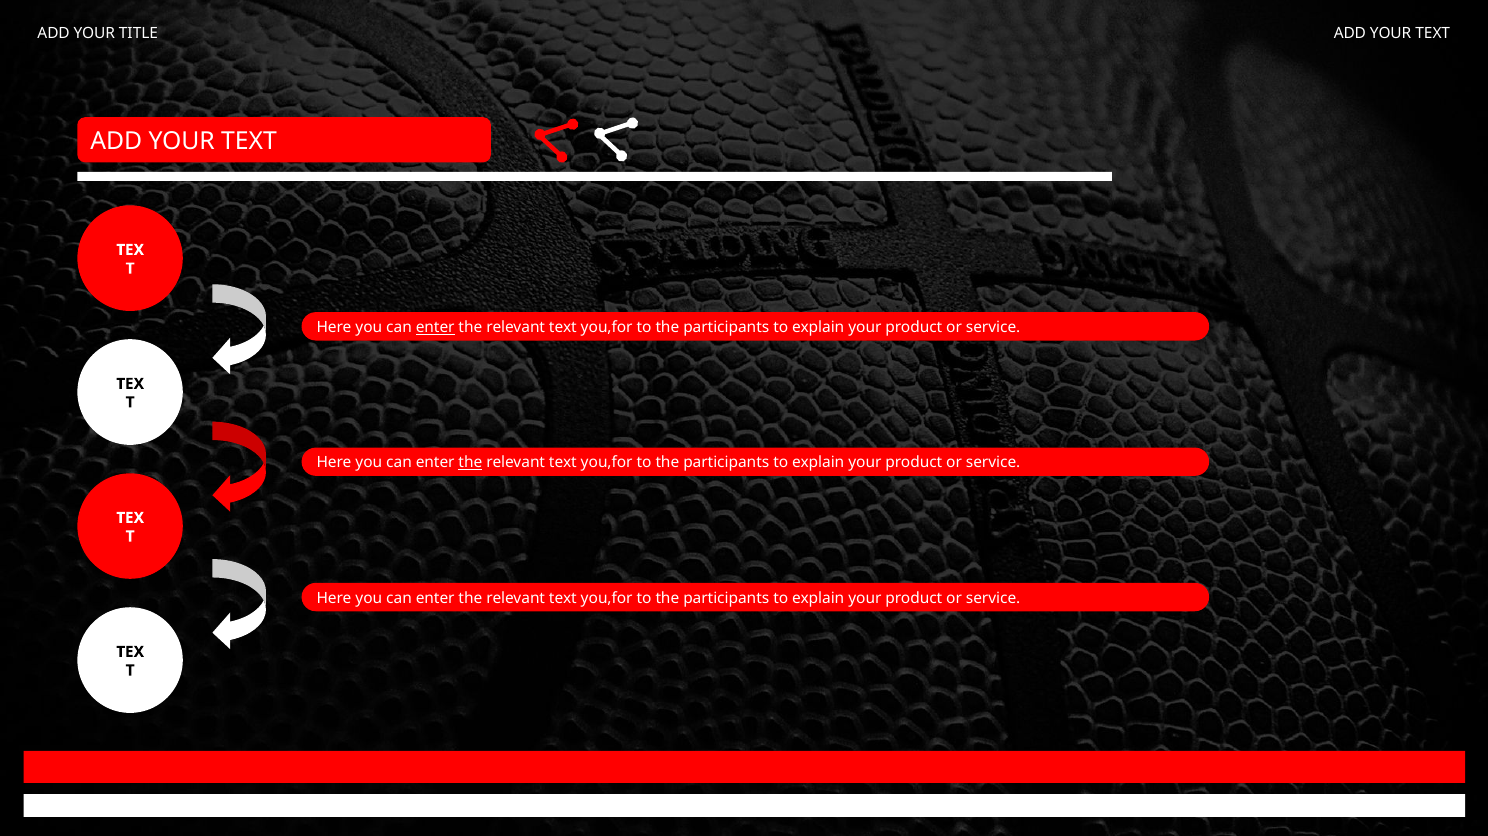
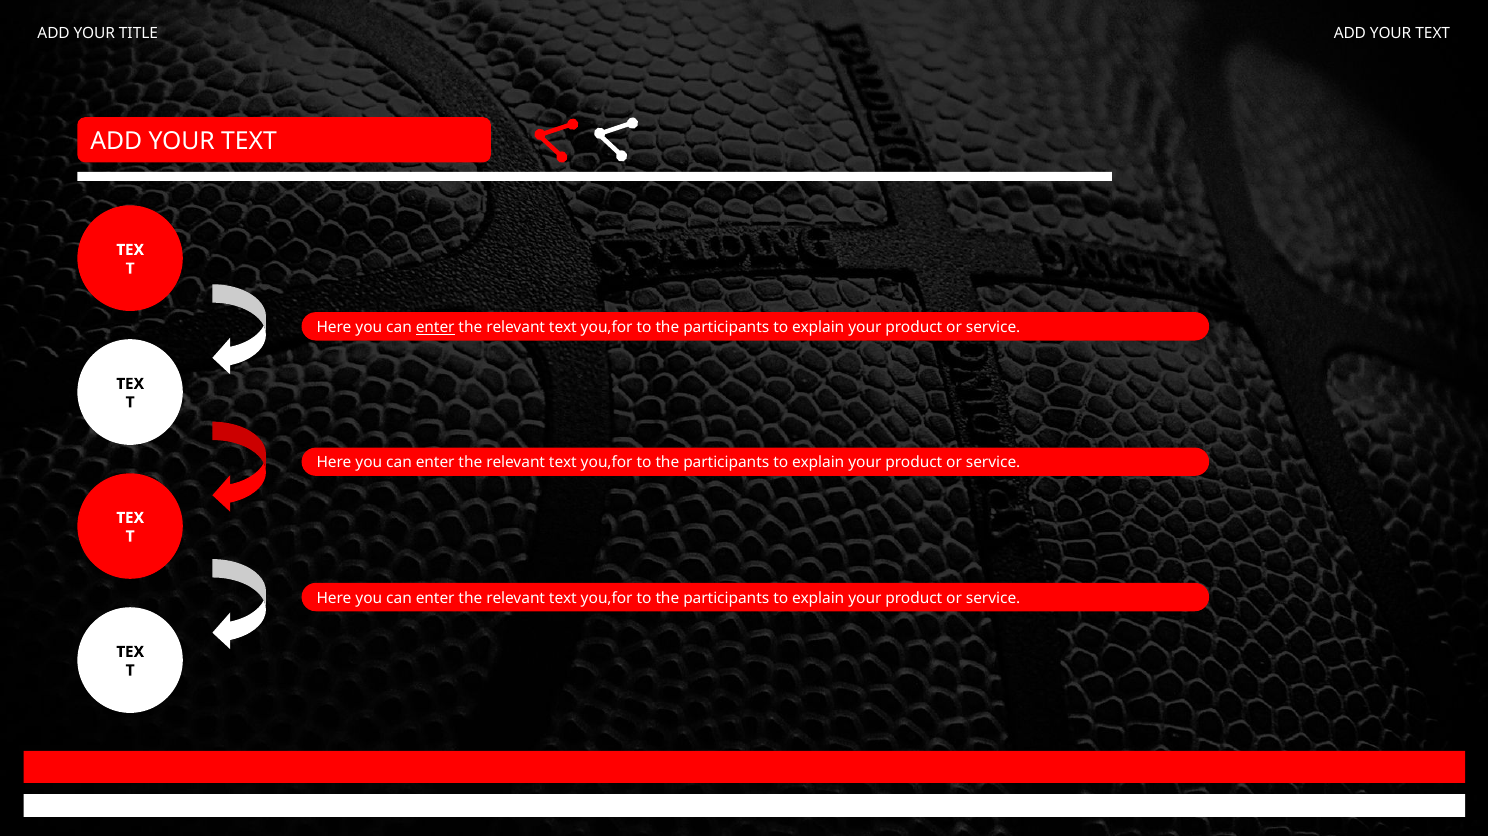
the at (470, 463) underline: present -> none
